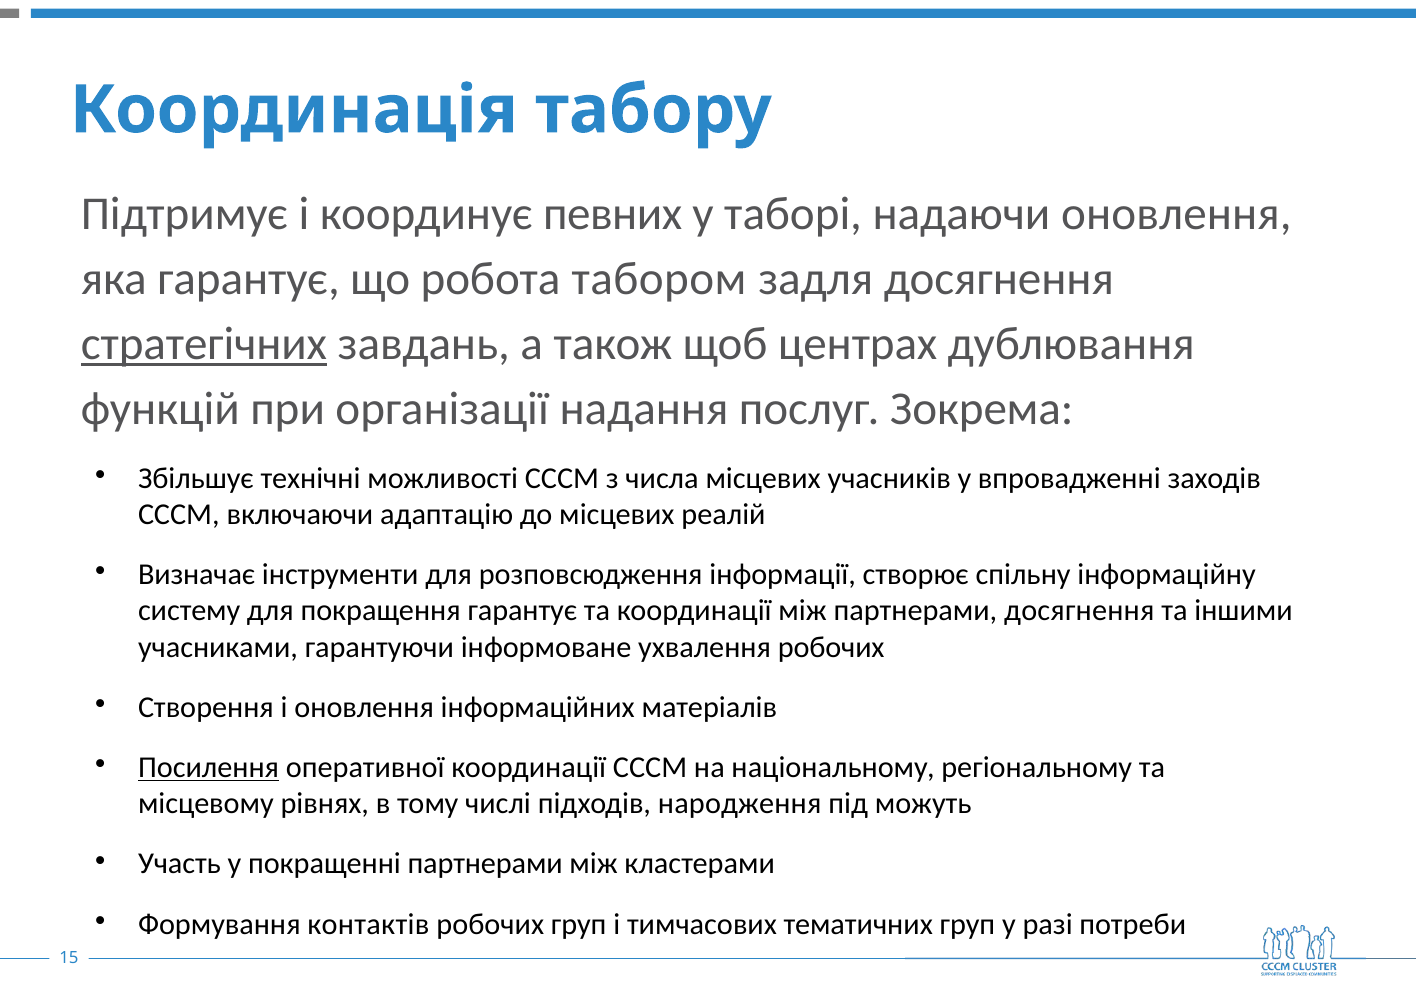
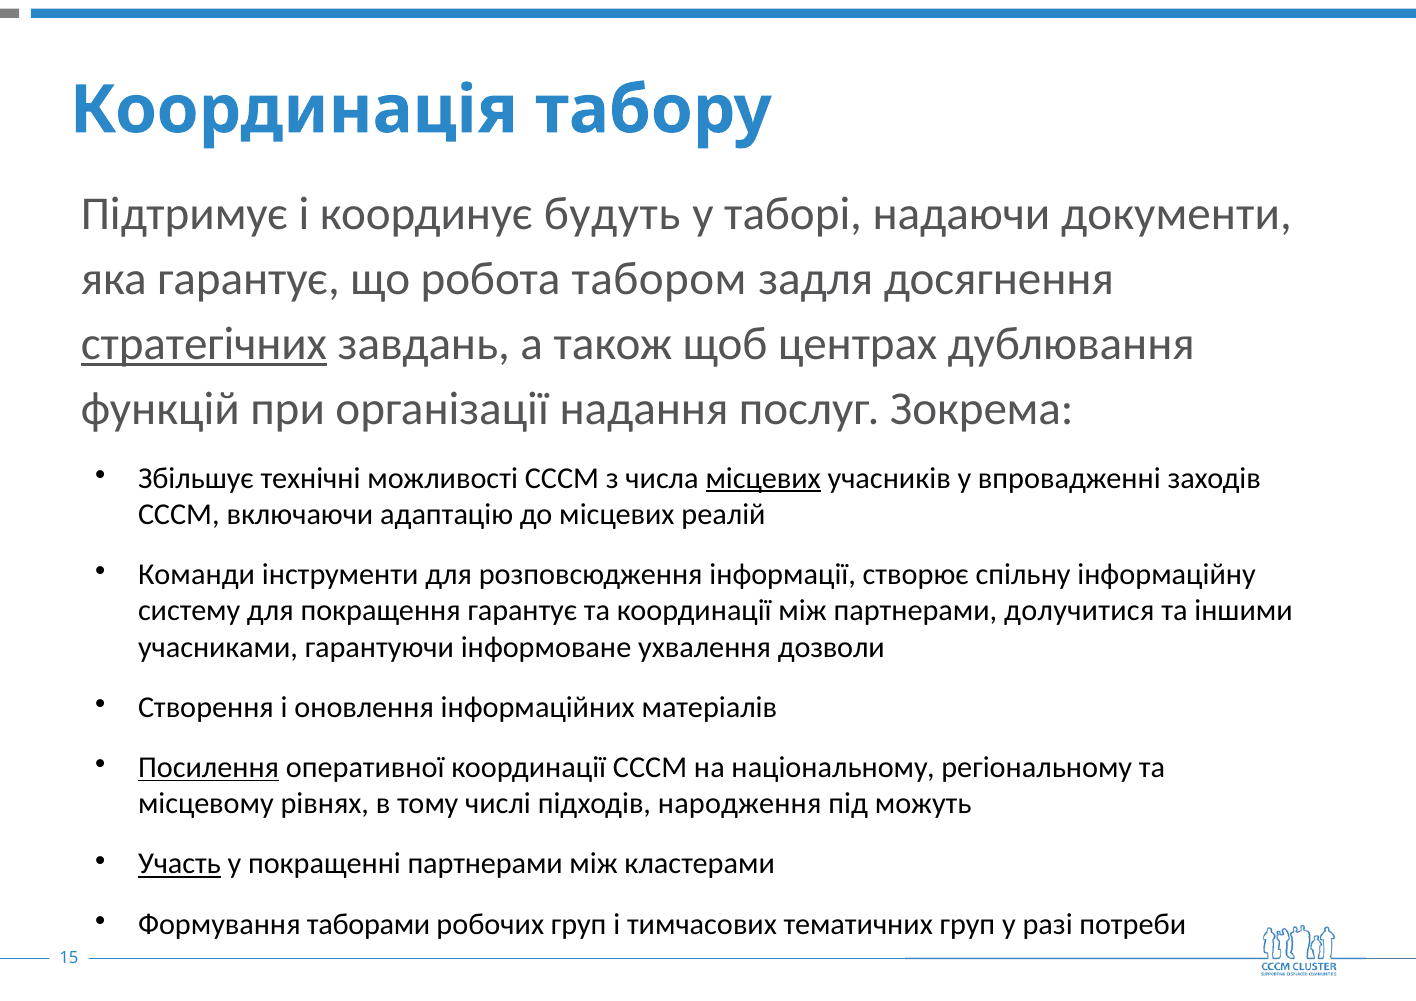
певних: певних -> будуть
надаючи оновлення: оновлення -> документи
місцевих at (763, 478) underline: none -> present
Визначає: Визначає -> Команди
партнерами досягнення: досягнення -> долучитися
ухвалення робочих: робочих -> дозволи
Участь underline: none -> present
контактів: контактів -> таборами
